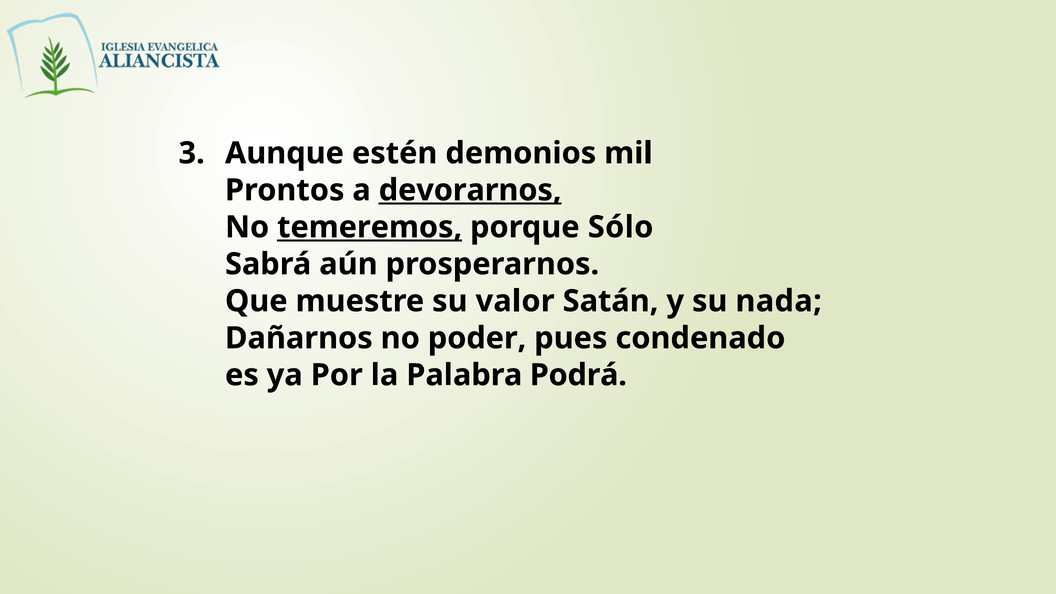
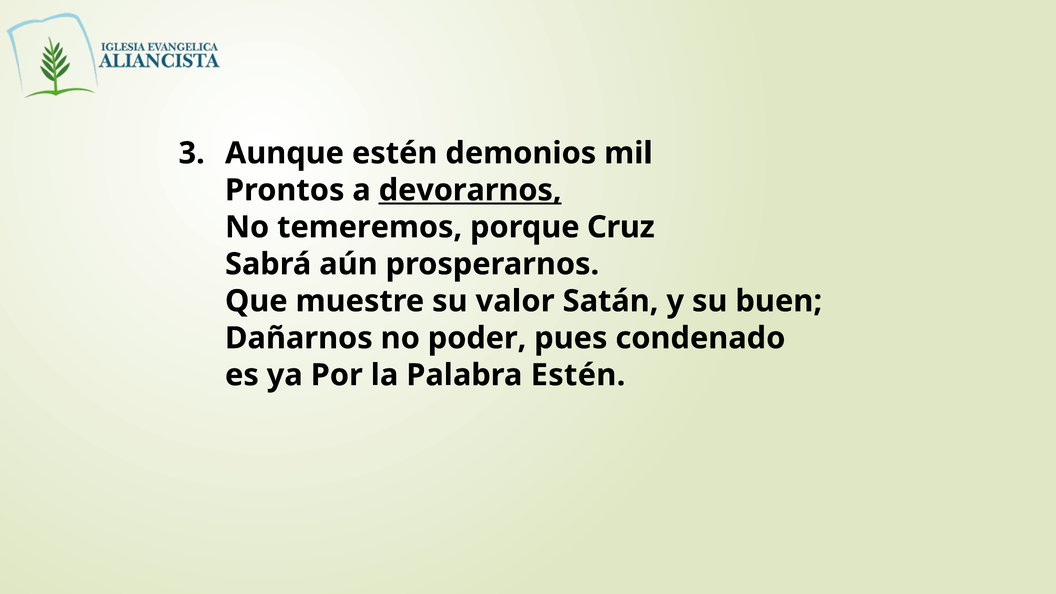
temeremos underline: present -> none
Sólo: Sólo -> Cruz
nada: nada -> buen
Palabra Podrá: Podrá -> Estén
